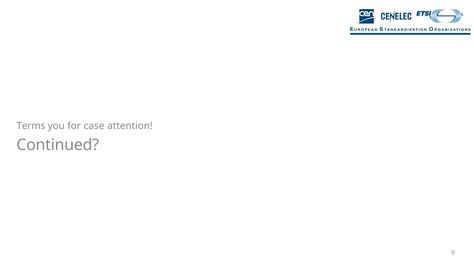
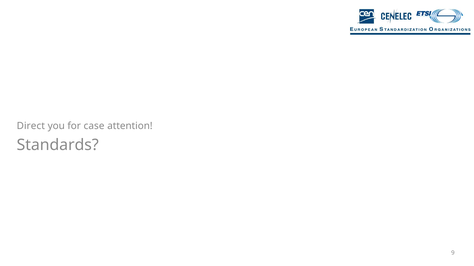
Terms: Terms -> Direct
Continued: Continued -> Standards
